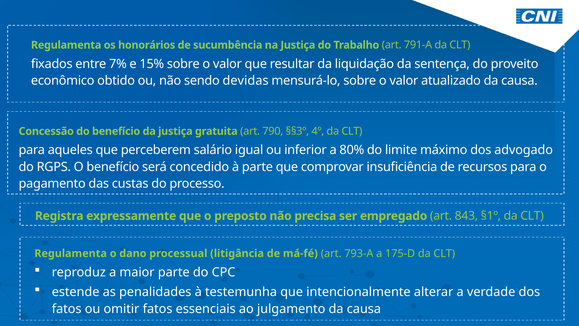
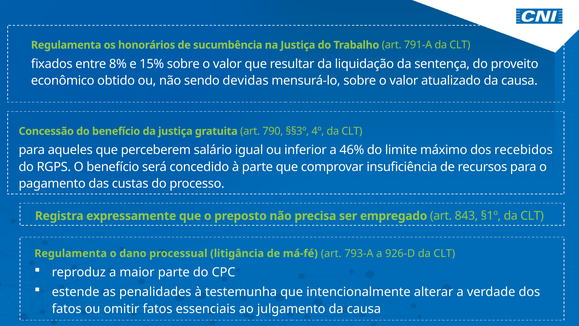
7%: 7% -> 8%
80%: 80% -> 46%
advogado: advogado -> recebidos
175-D: 175-D -> 926-D
